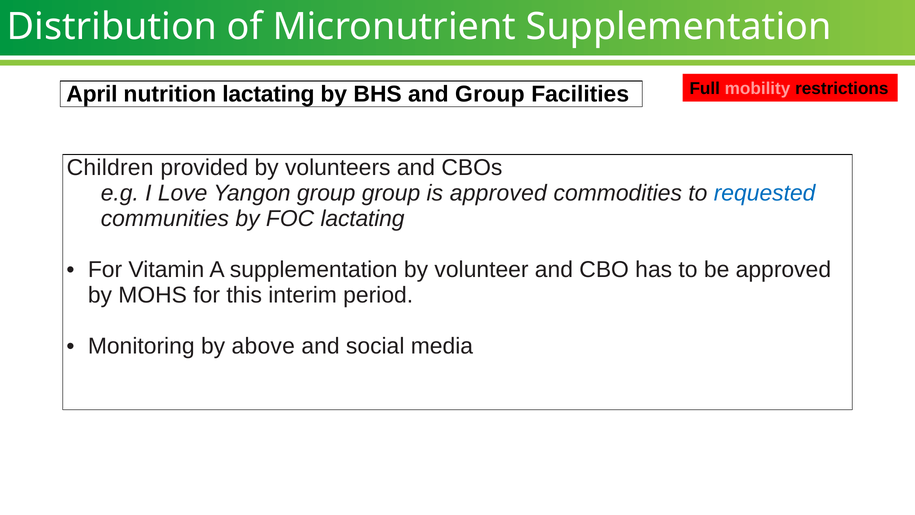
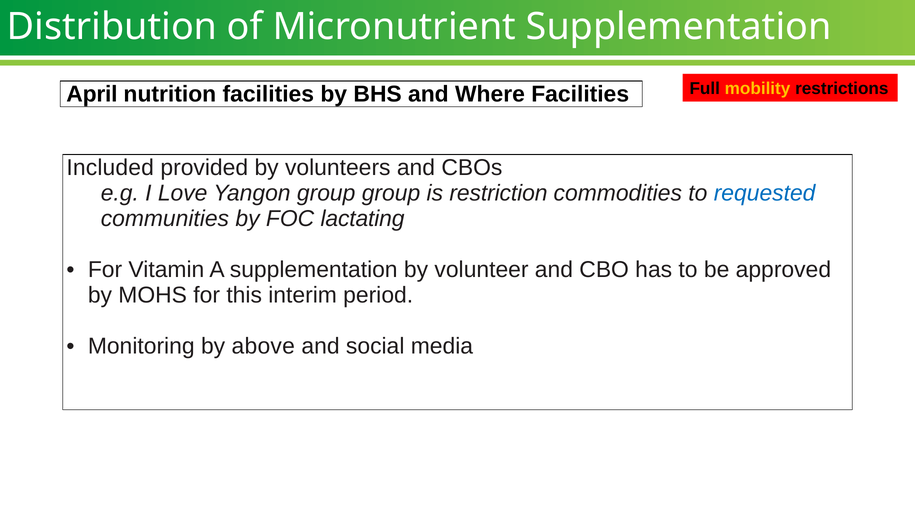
mobility colour: pink -> yellow
nutrition lactating: lactating -> facilities
and Group: Group -> Where
Children: Children -> Included
is approved: approved -> restriction
